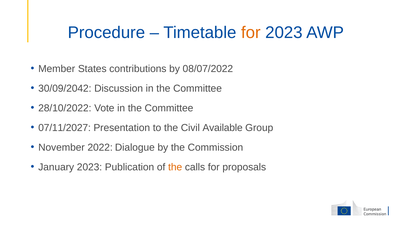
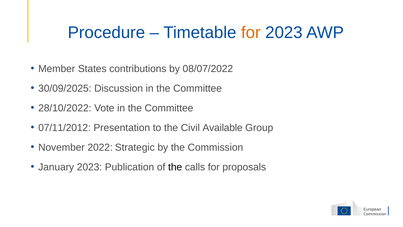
30/09/2042: 30/09/2042 -> 30/09/2025
07/11/2027: 07/11/2027 -> 07/11/2012
Dialogue: Dialogue -> Strategic
the at (175, 167) colour: orange -> black
